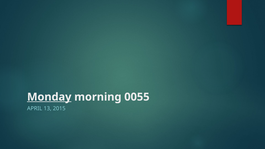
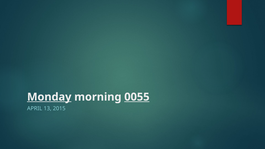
0055 underline: none -> present
